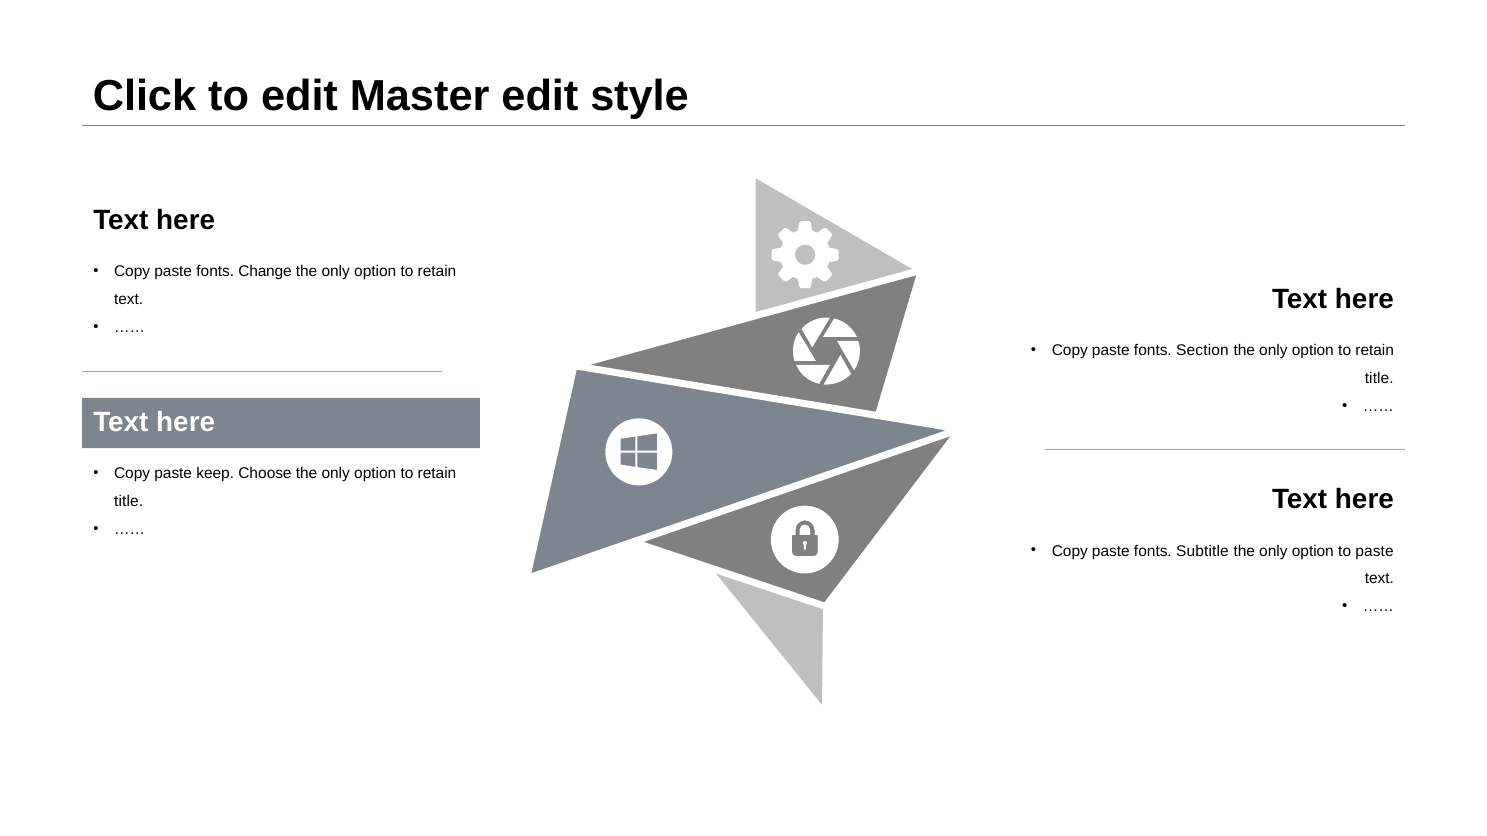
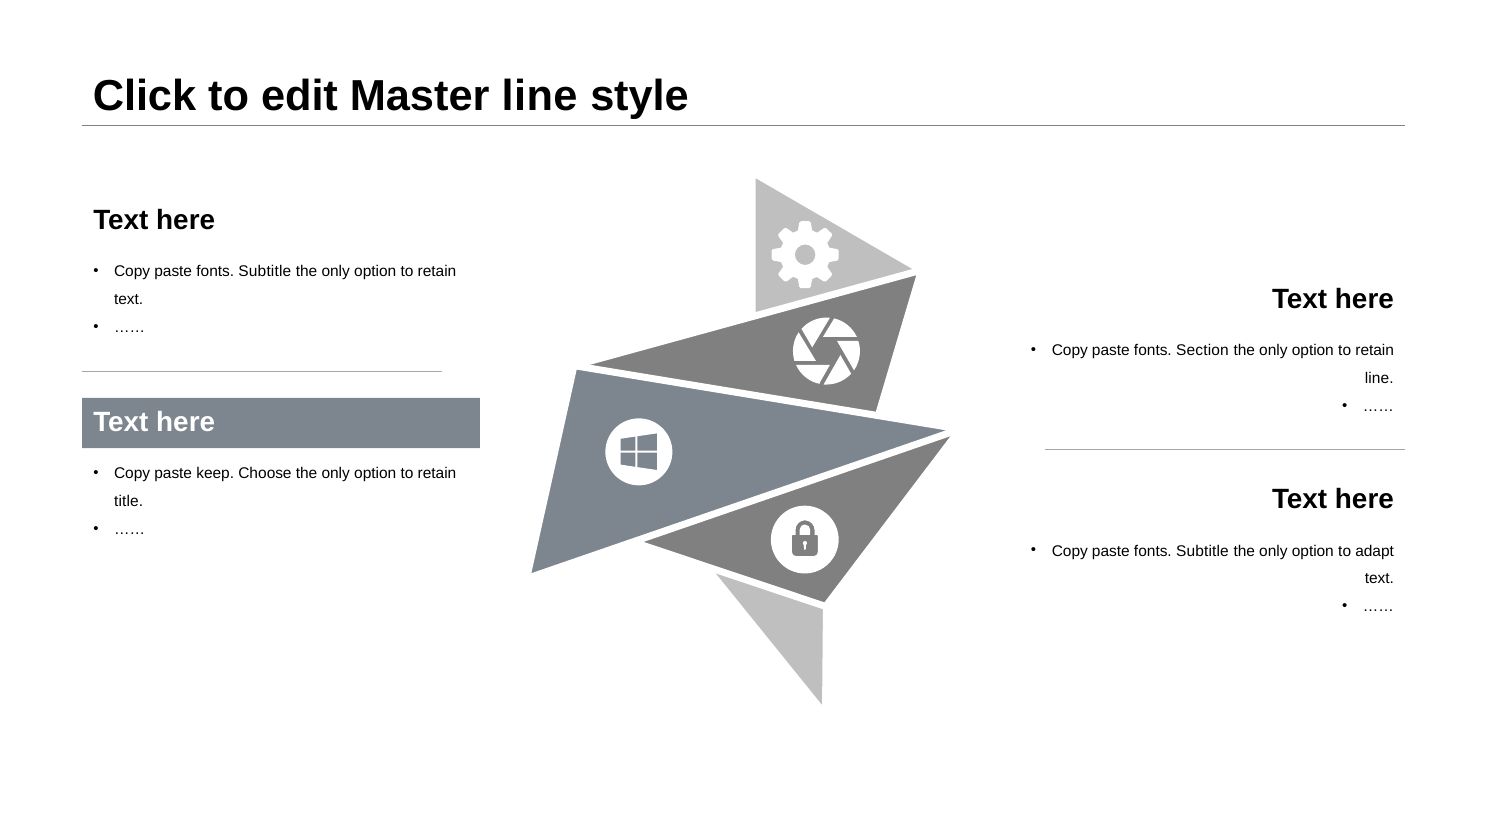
Master edit: edit -> line
Change at (265, 272): Change -> Subtitle
title at (1379, 378): title -> line
to paste: paste -> adapt
